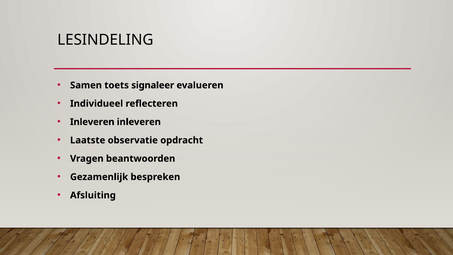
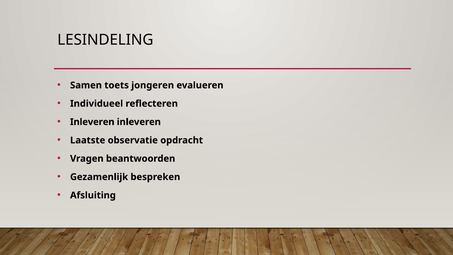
signaleer: signaleer -> jongeren
